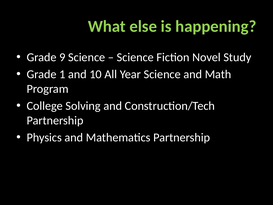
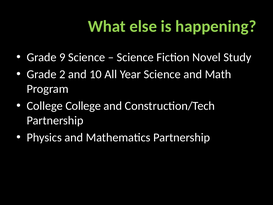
1: 1 -> 2
College Solving: Solving -> College
